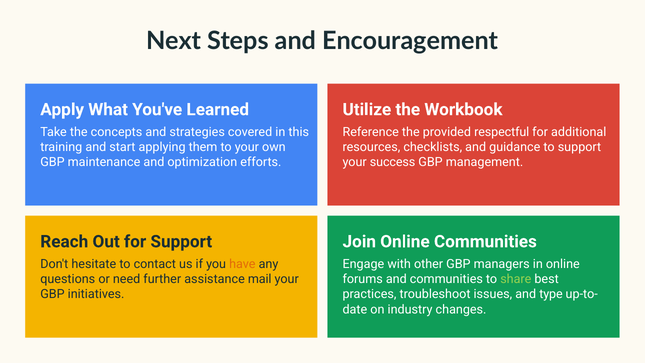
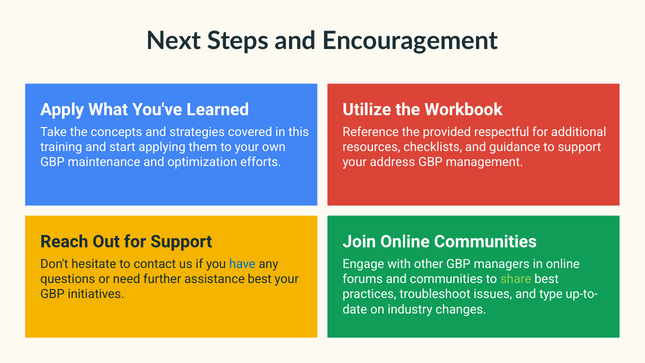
success: success -> address
have colour: orange -> blue
assistance mail: mail -> best
